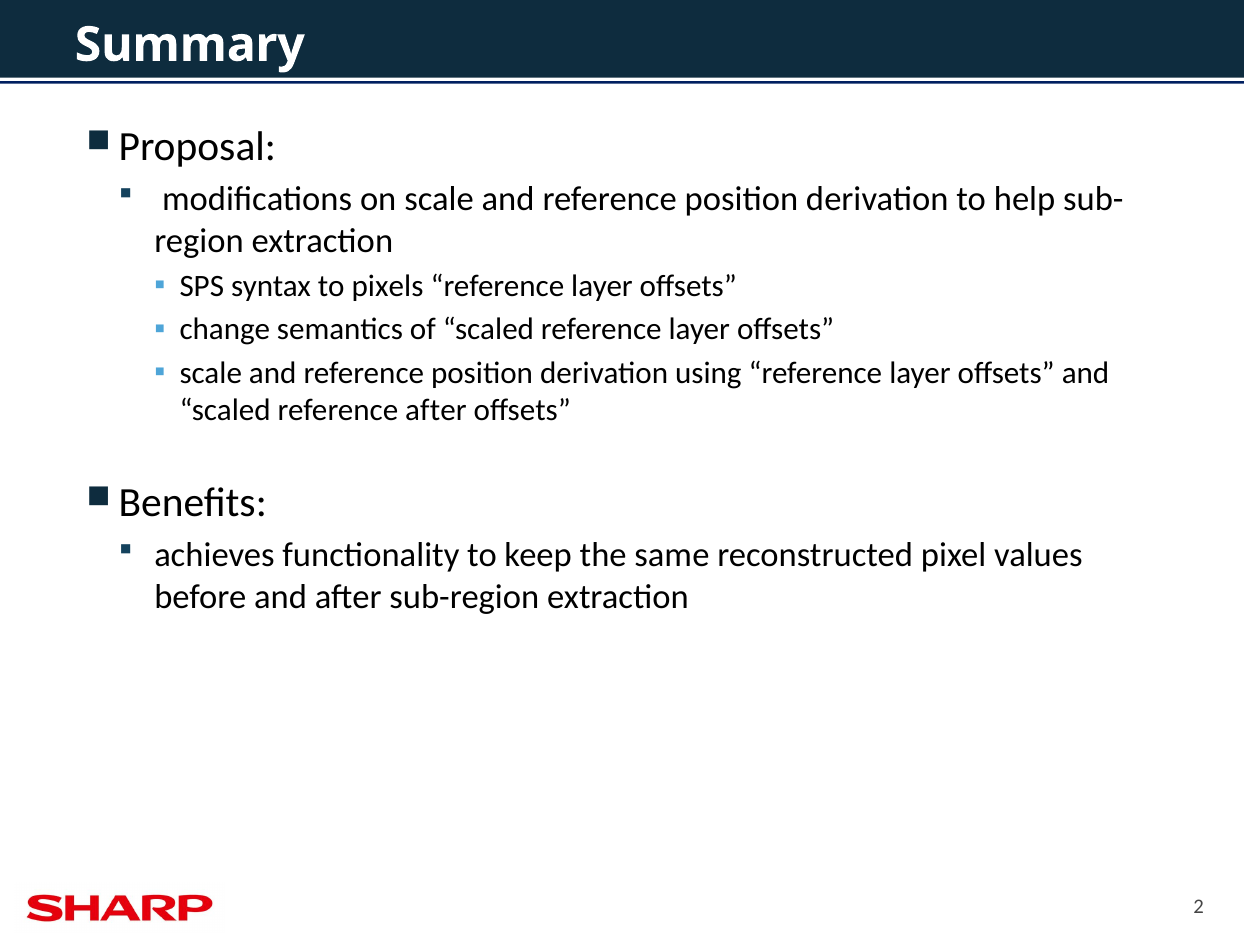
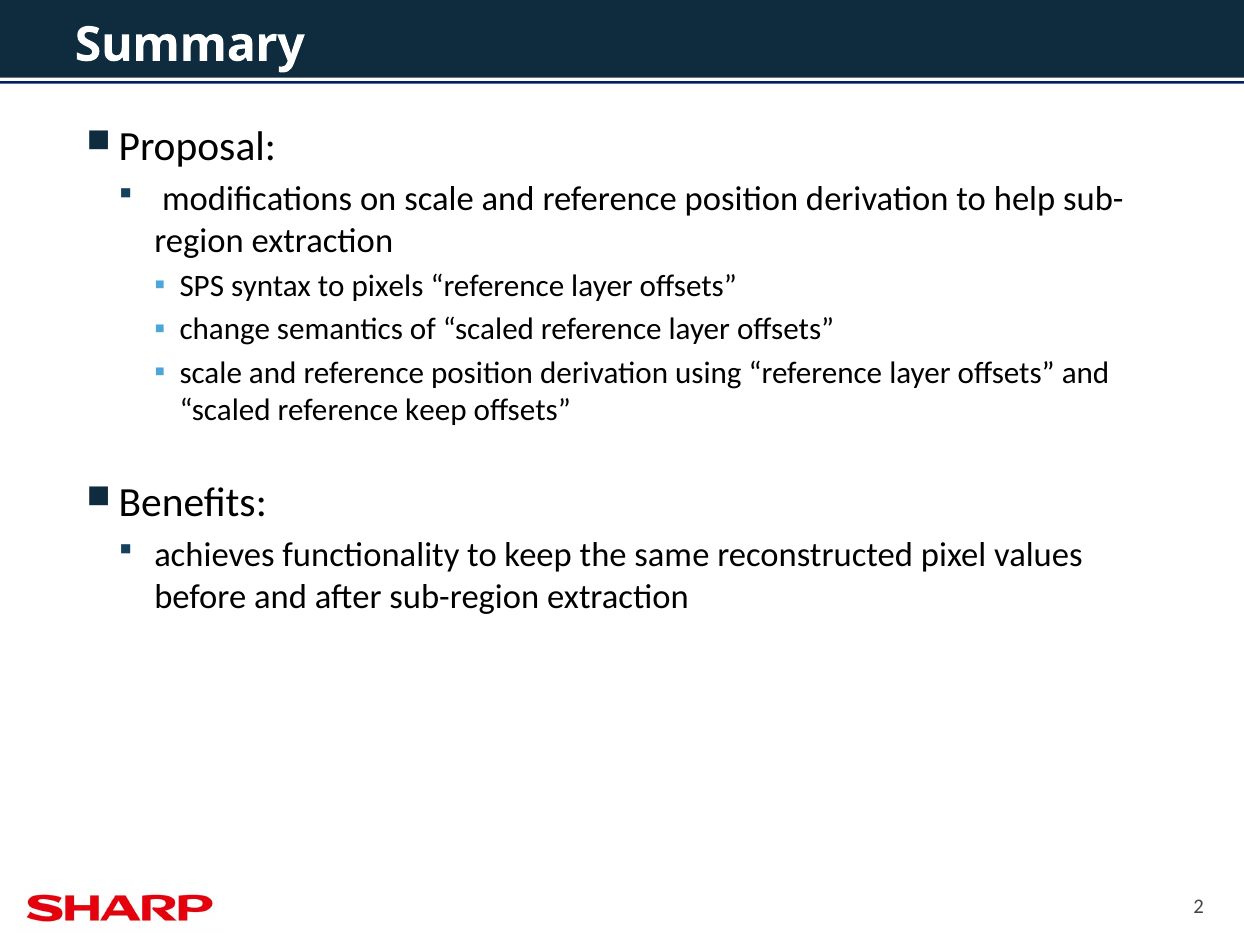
reference after: after -> keep
